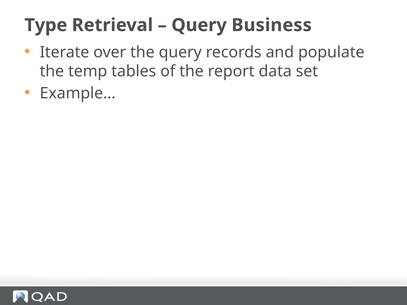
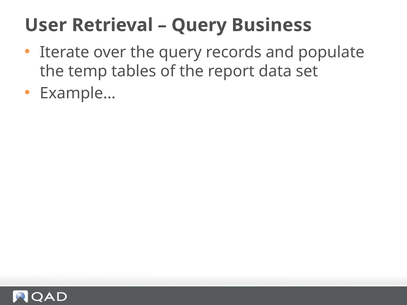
Type: Type -> User
